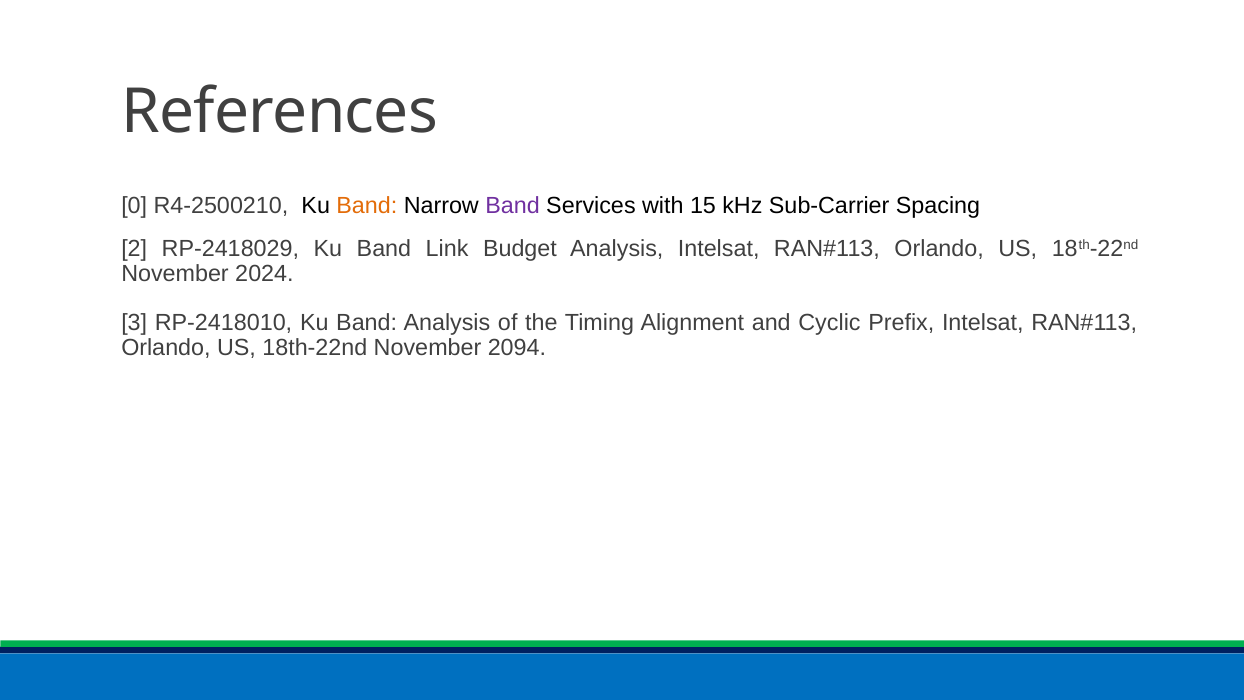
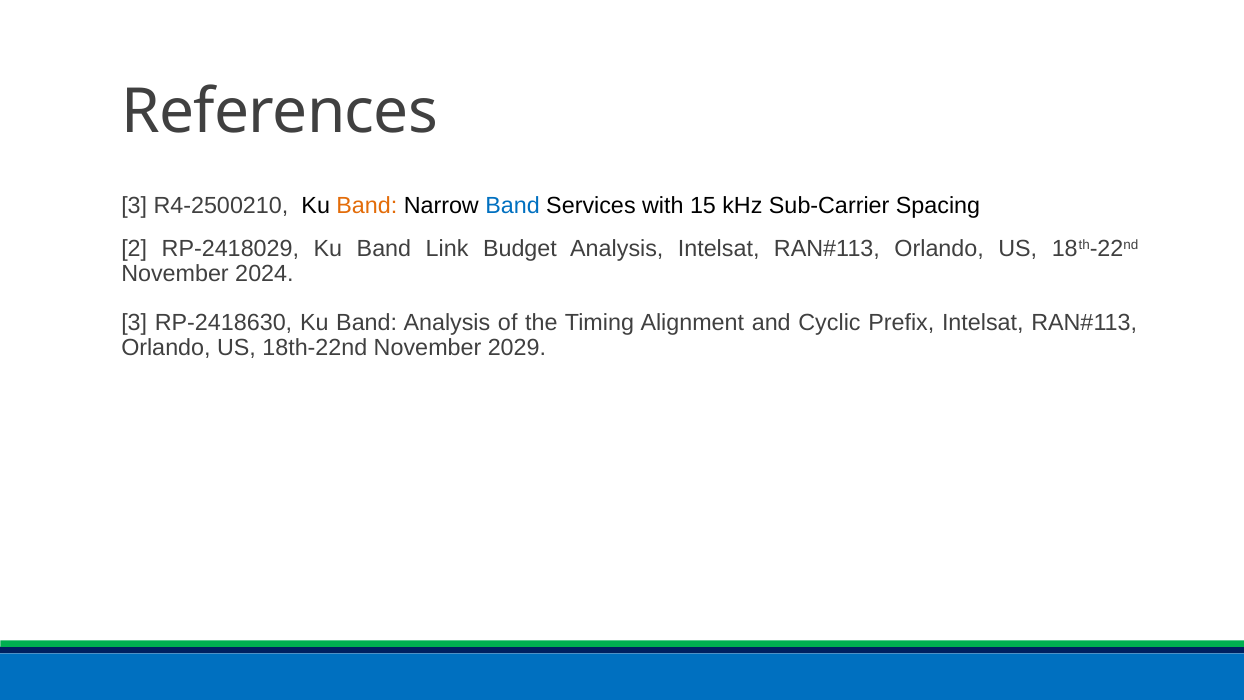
0 at (134, 205): 0 -> 3
Band at (513, 205) colour: purple -> blue
RP-2418010: RP-2418010 -> RP-2418630
2094: 2094 -> 2029
